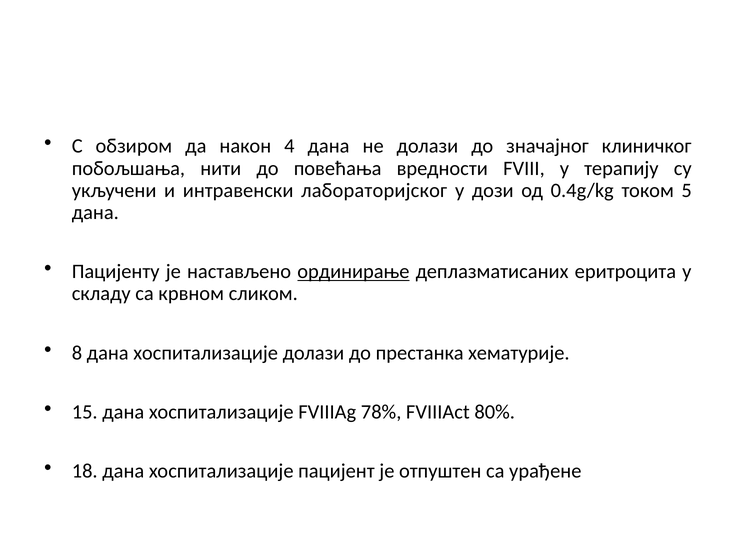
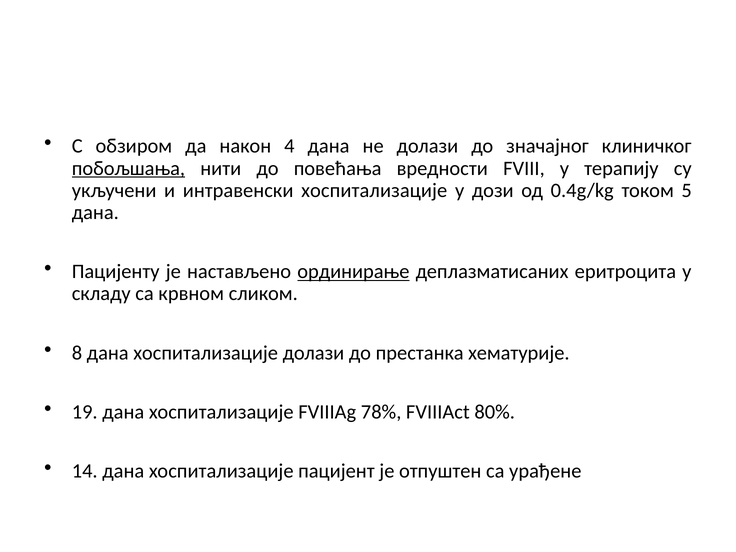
побољшања underline: none -> present
интравенски лабораторијског: лабораторијског -> хоспитализације
15: 15 -> 19
18: 18 -> 14
